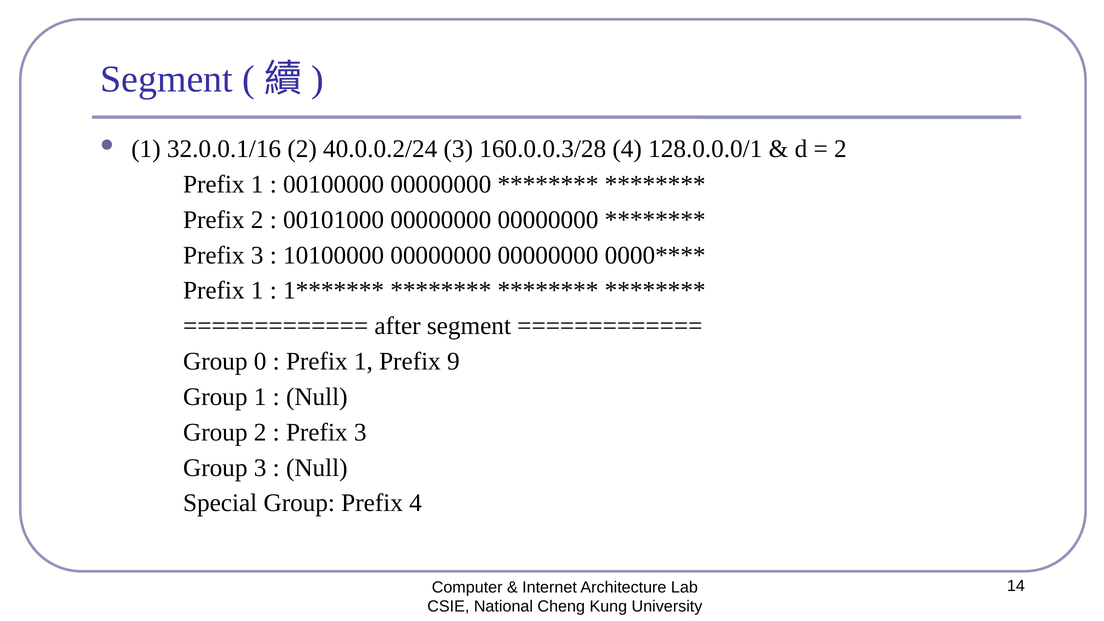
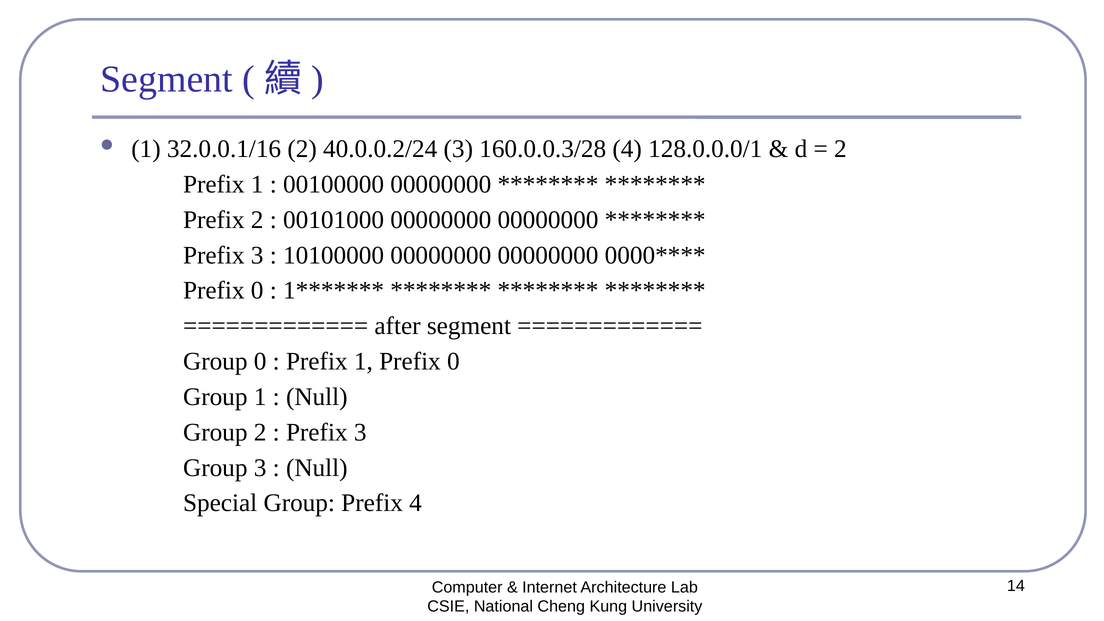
1 at (257, 291): 1 -> 0
1 Prefix 9: 9 -> 0
